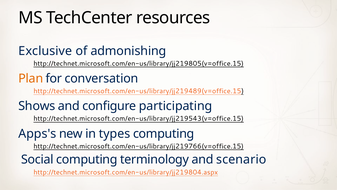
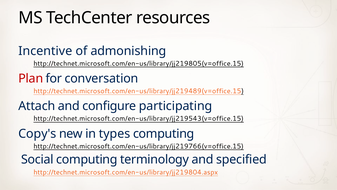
Exclusive: Exclusive -> Incentive
Plan colour: orange -> red
Shows: Shows -> Attach
Apps's: Apps's -> Copy's
scenario: scenario -> specified
